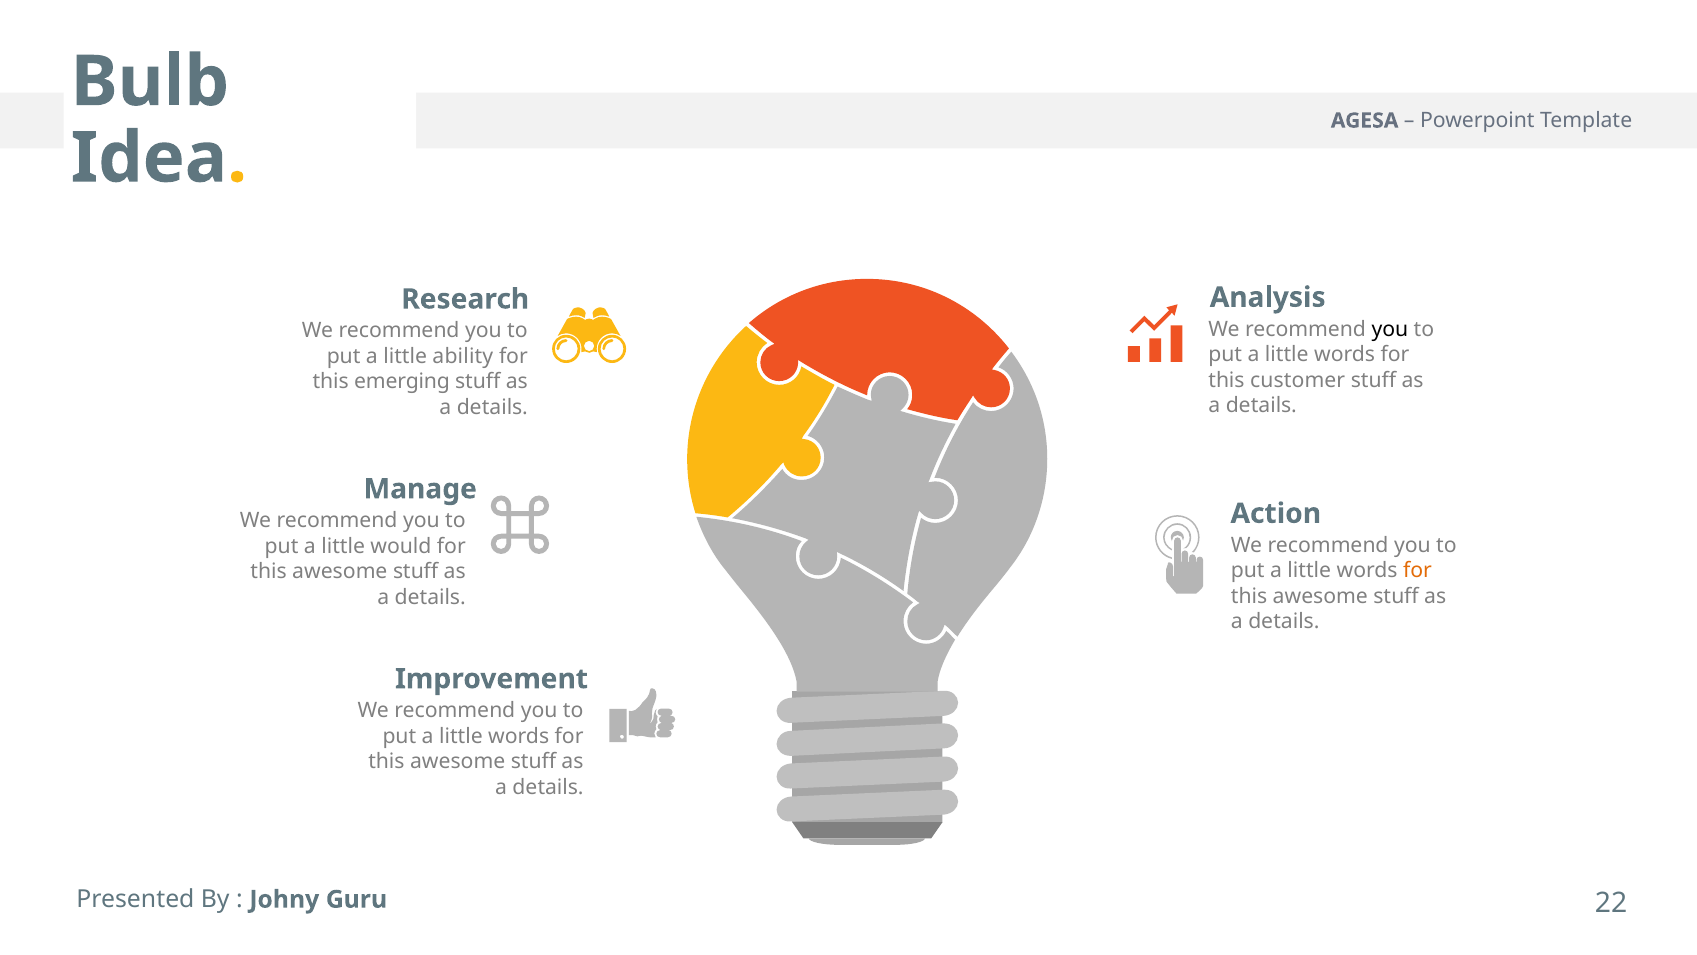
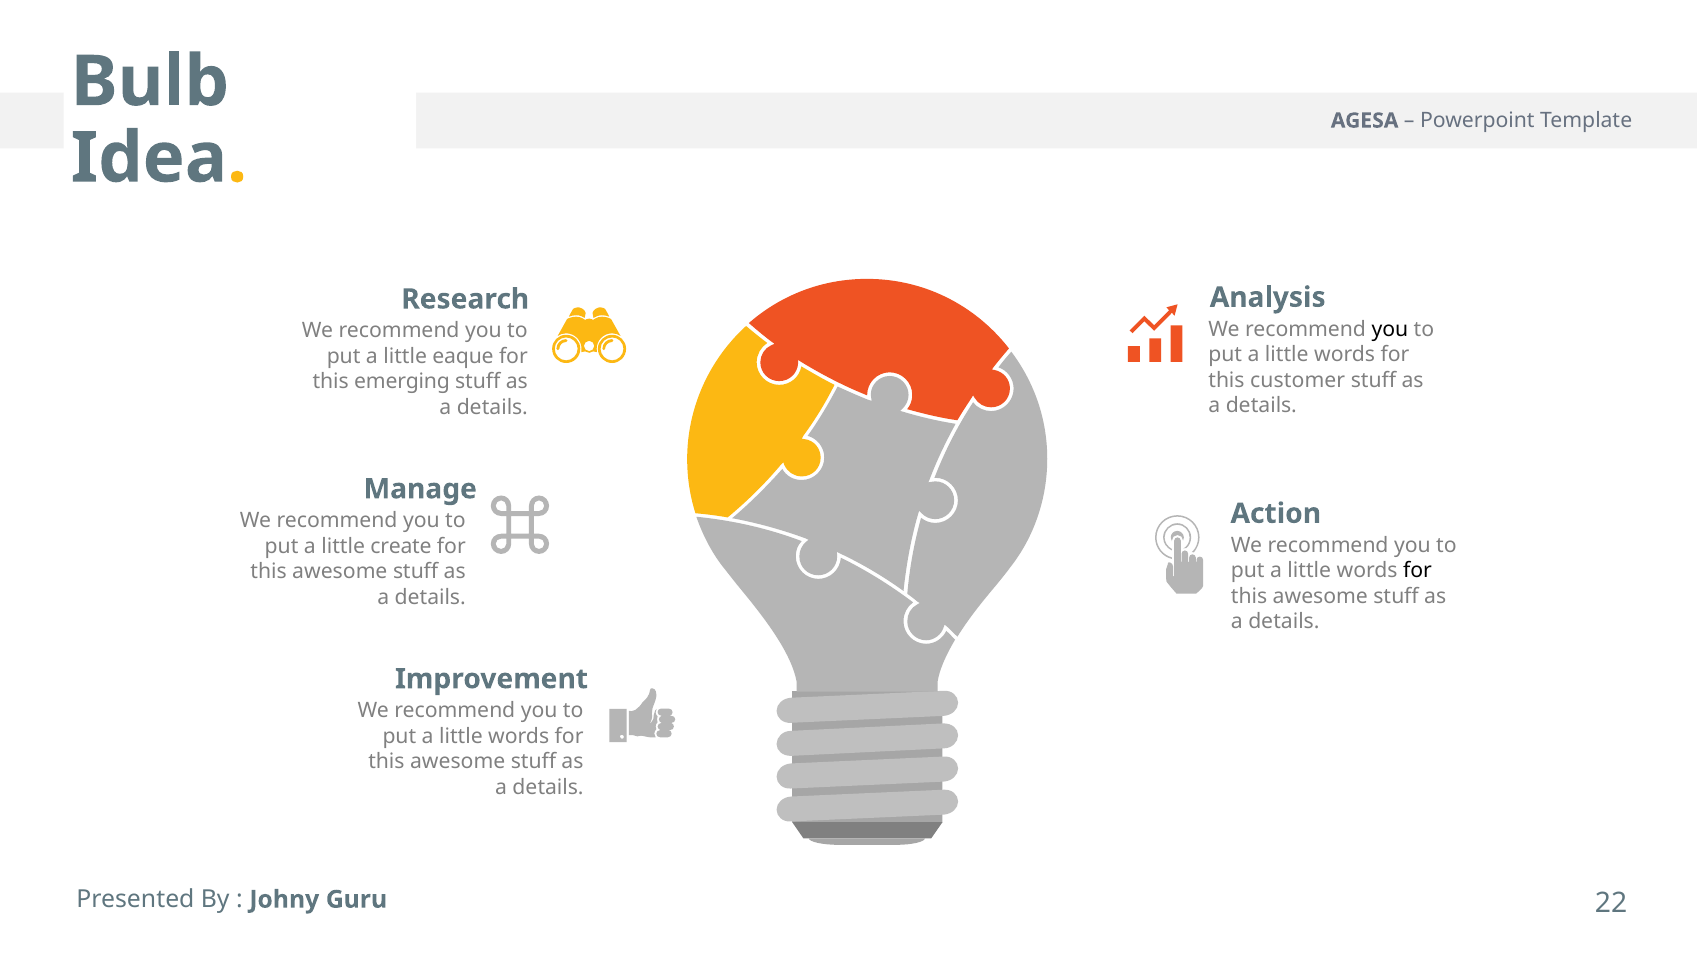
ability: ability -> eaque
would: would -> create
for at (1418, 570) colour: orange -> black
